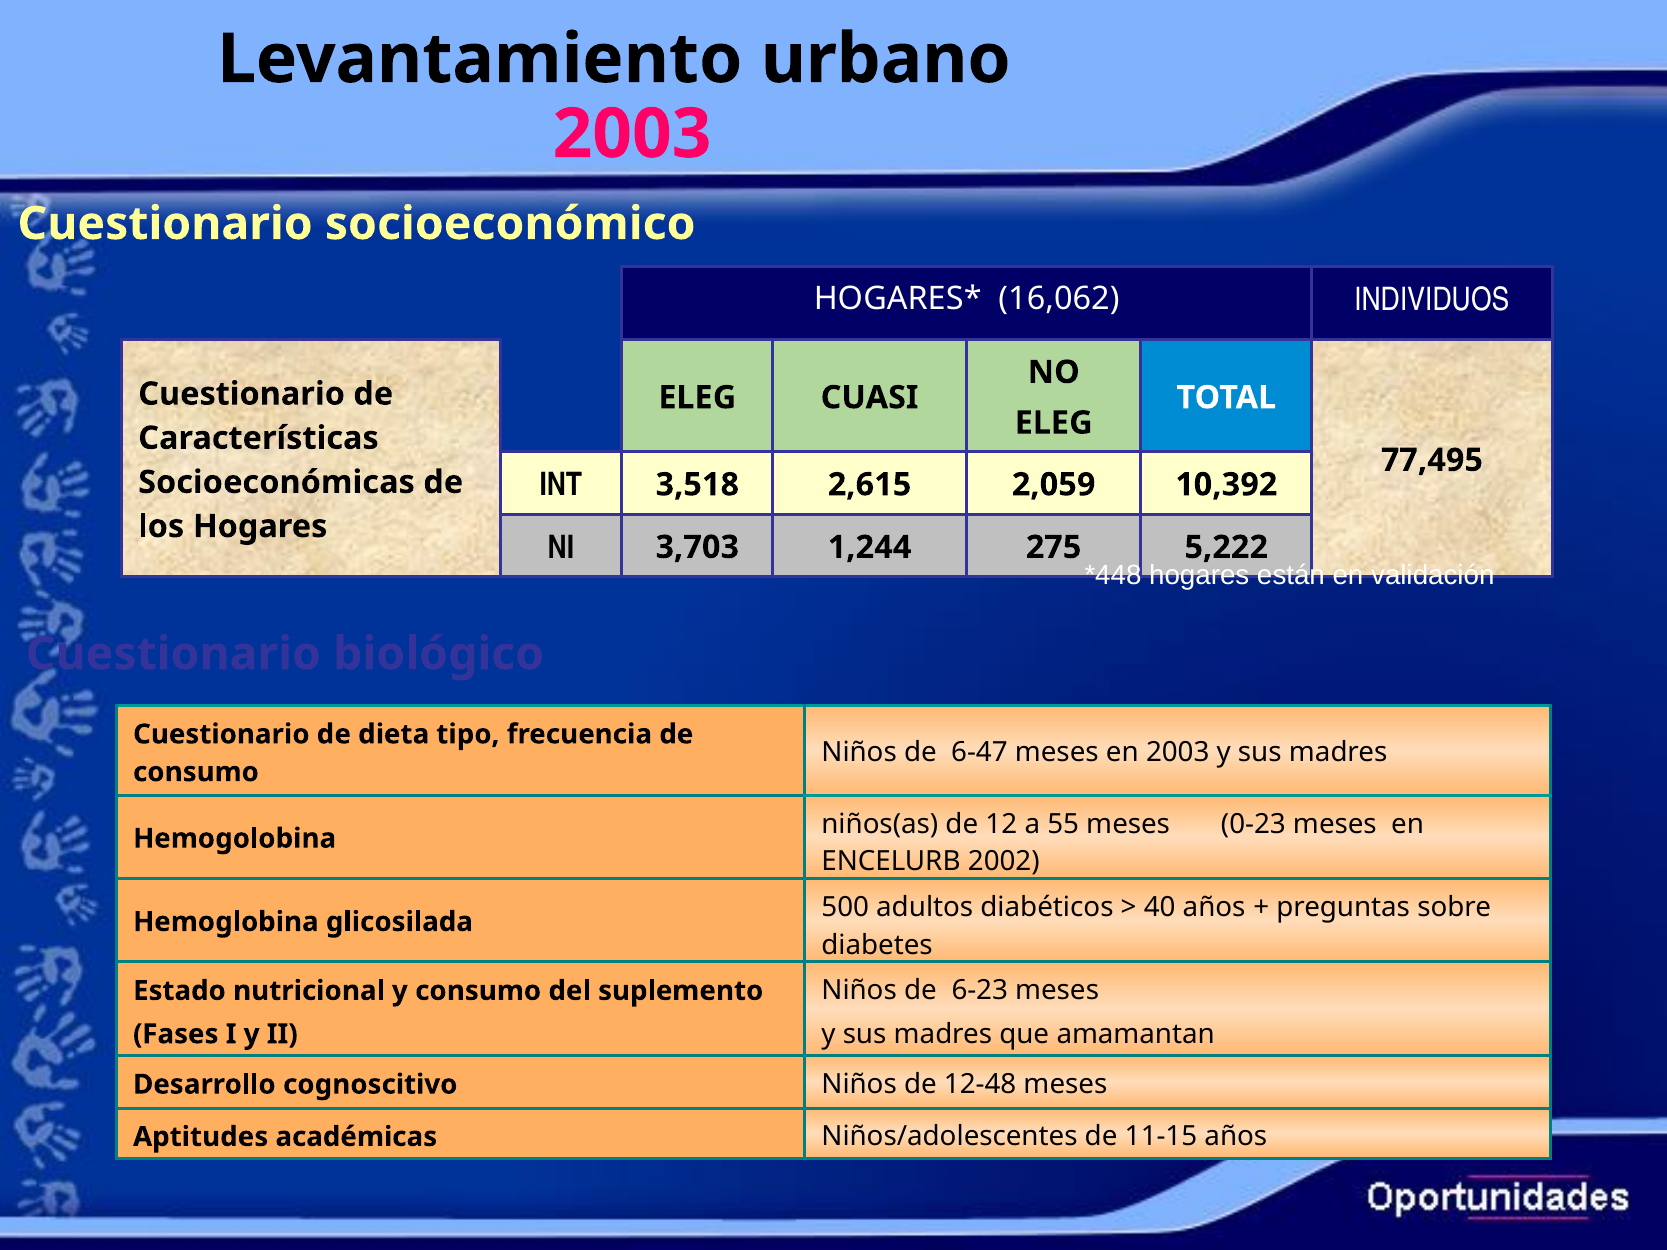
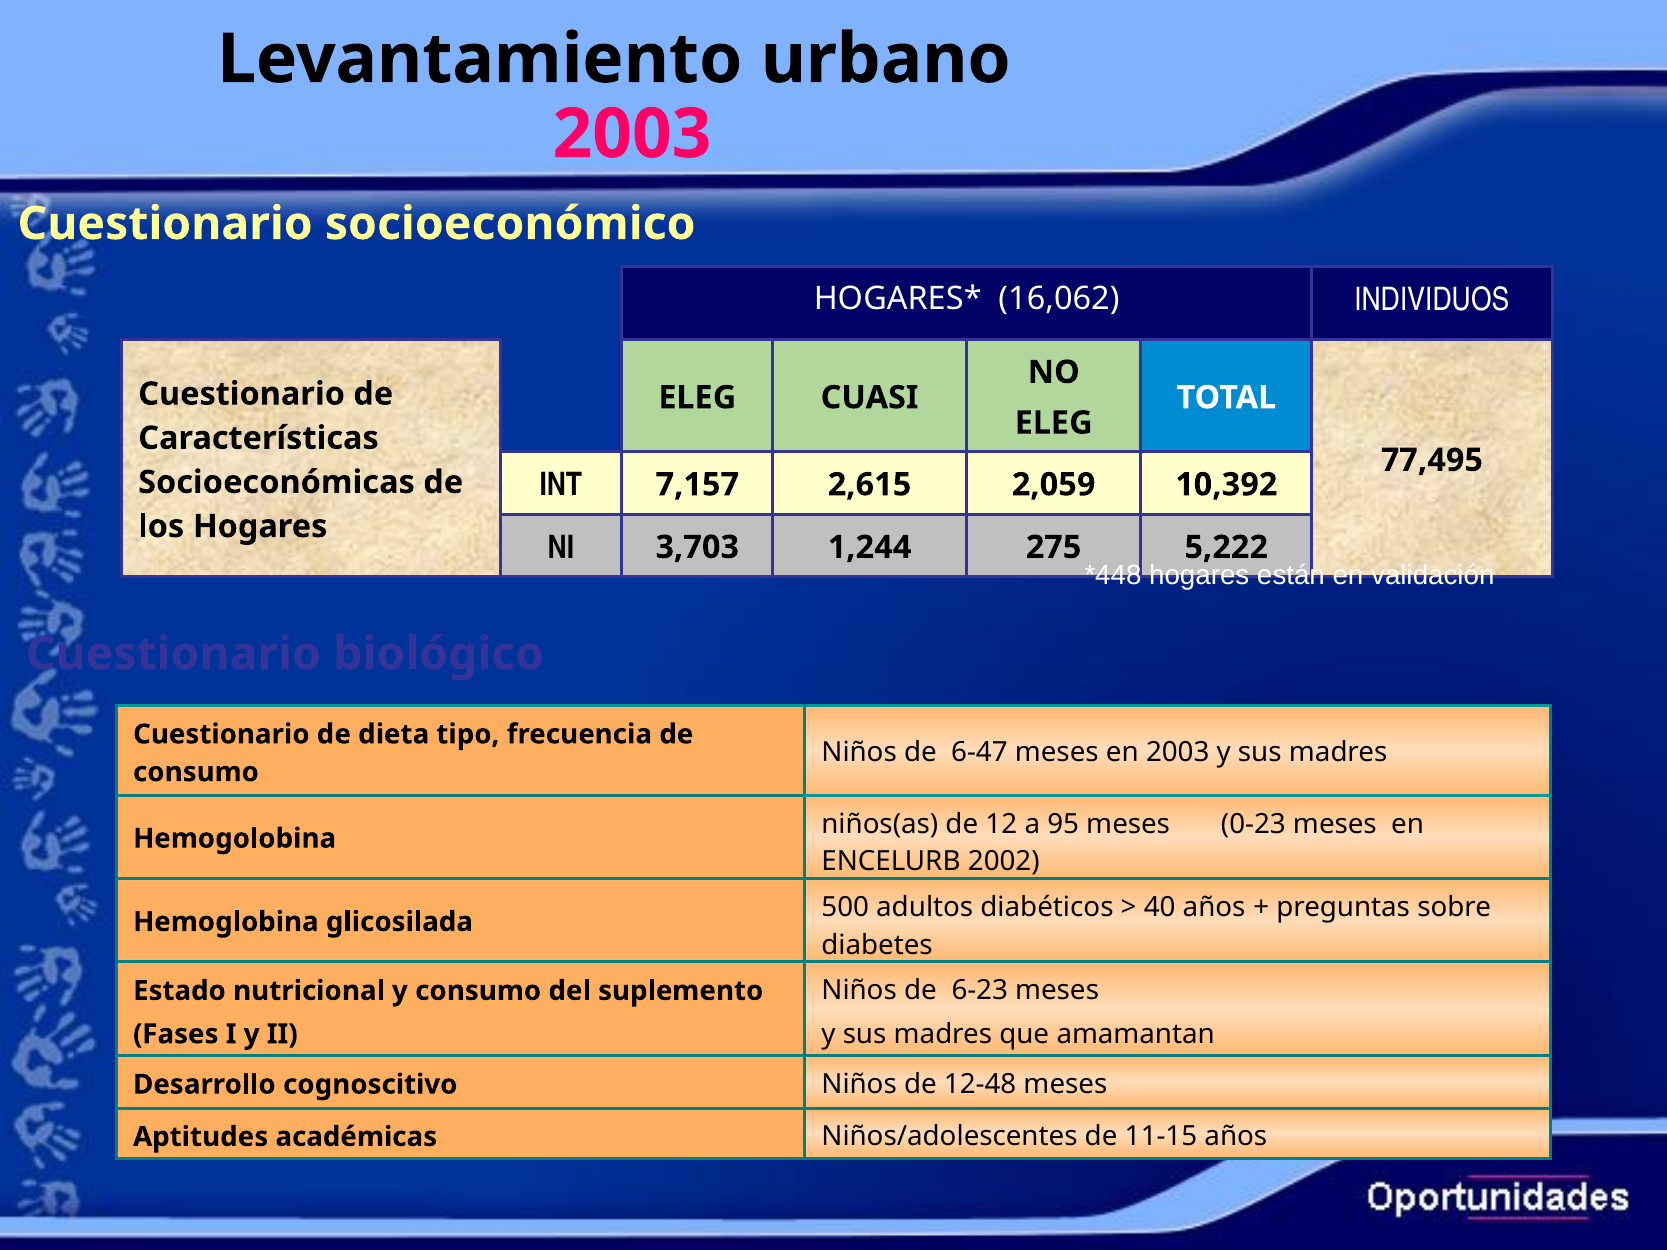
3,518: 3,518 -> 7,157
55: 55 -> 95
